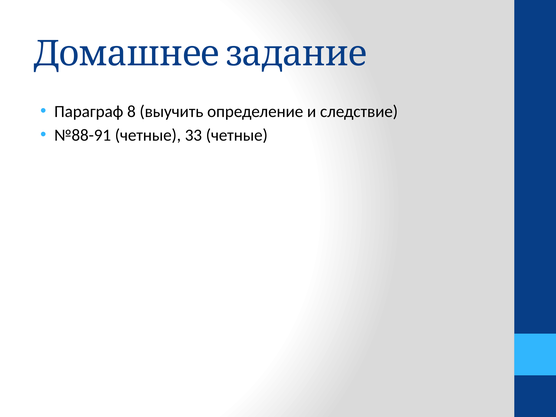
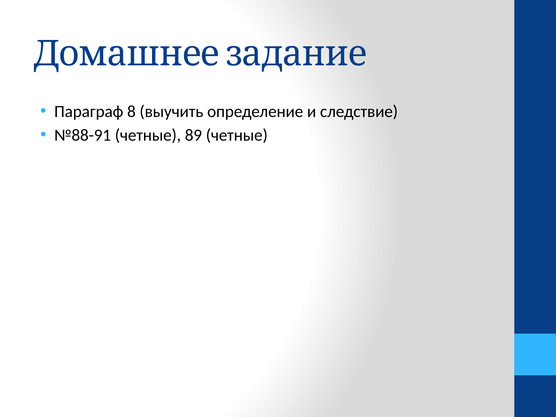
33: 33 -> 89
